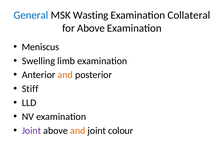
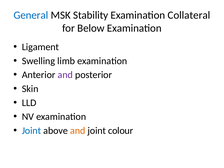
Wasting: Wasting -> Stability
for Above: Above -> Below
Meniscus: Meniscus -> Ligament
and at (65, 75) colour: orange -> purple
Stiff: Stiff -> Skin
Joint at (31, 131) colour: purple -> blue
